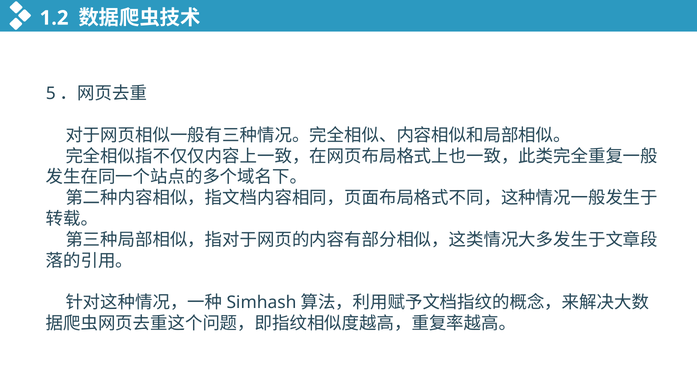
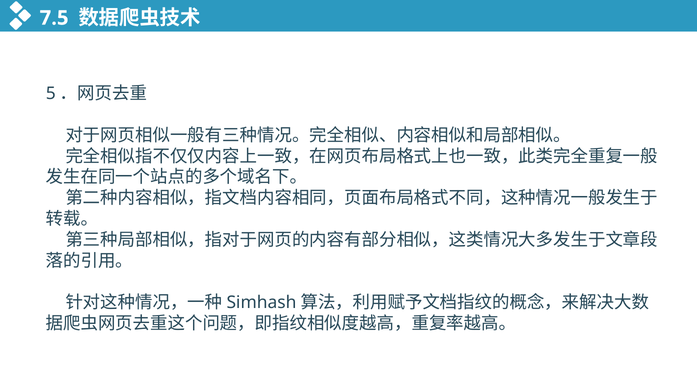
1.2: 1.2 -> 7.5
